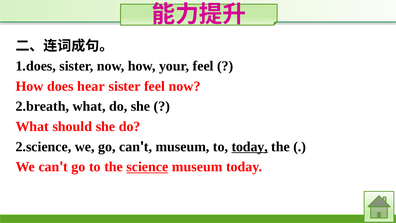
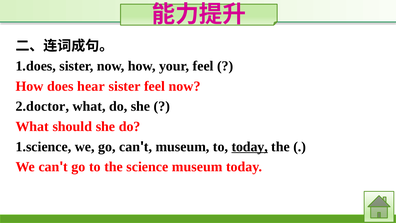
2.breath: 2.breath -> 2.doctor
2.science: 2.science -> 1.science
science underline: present -> none
